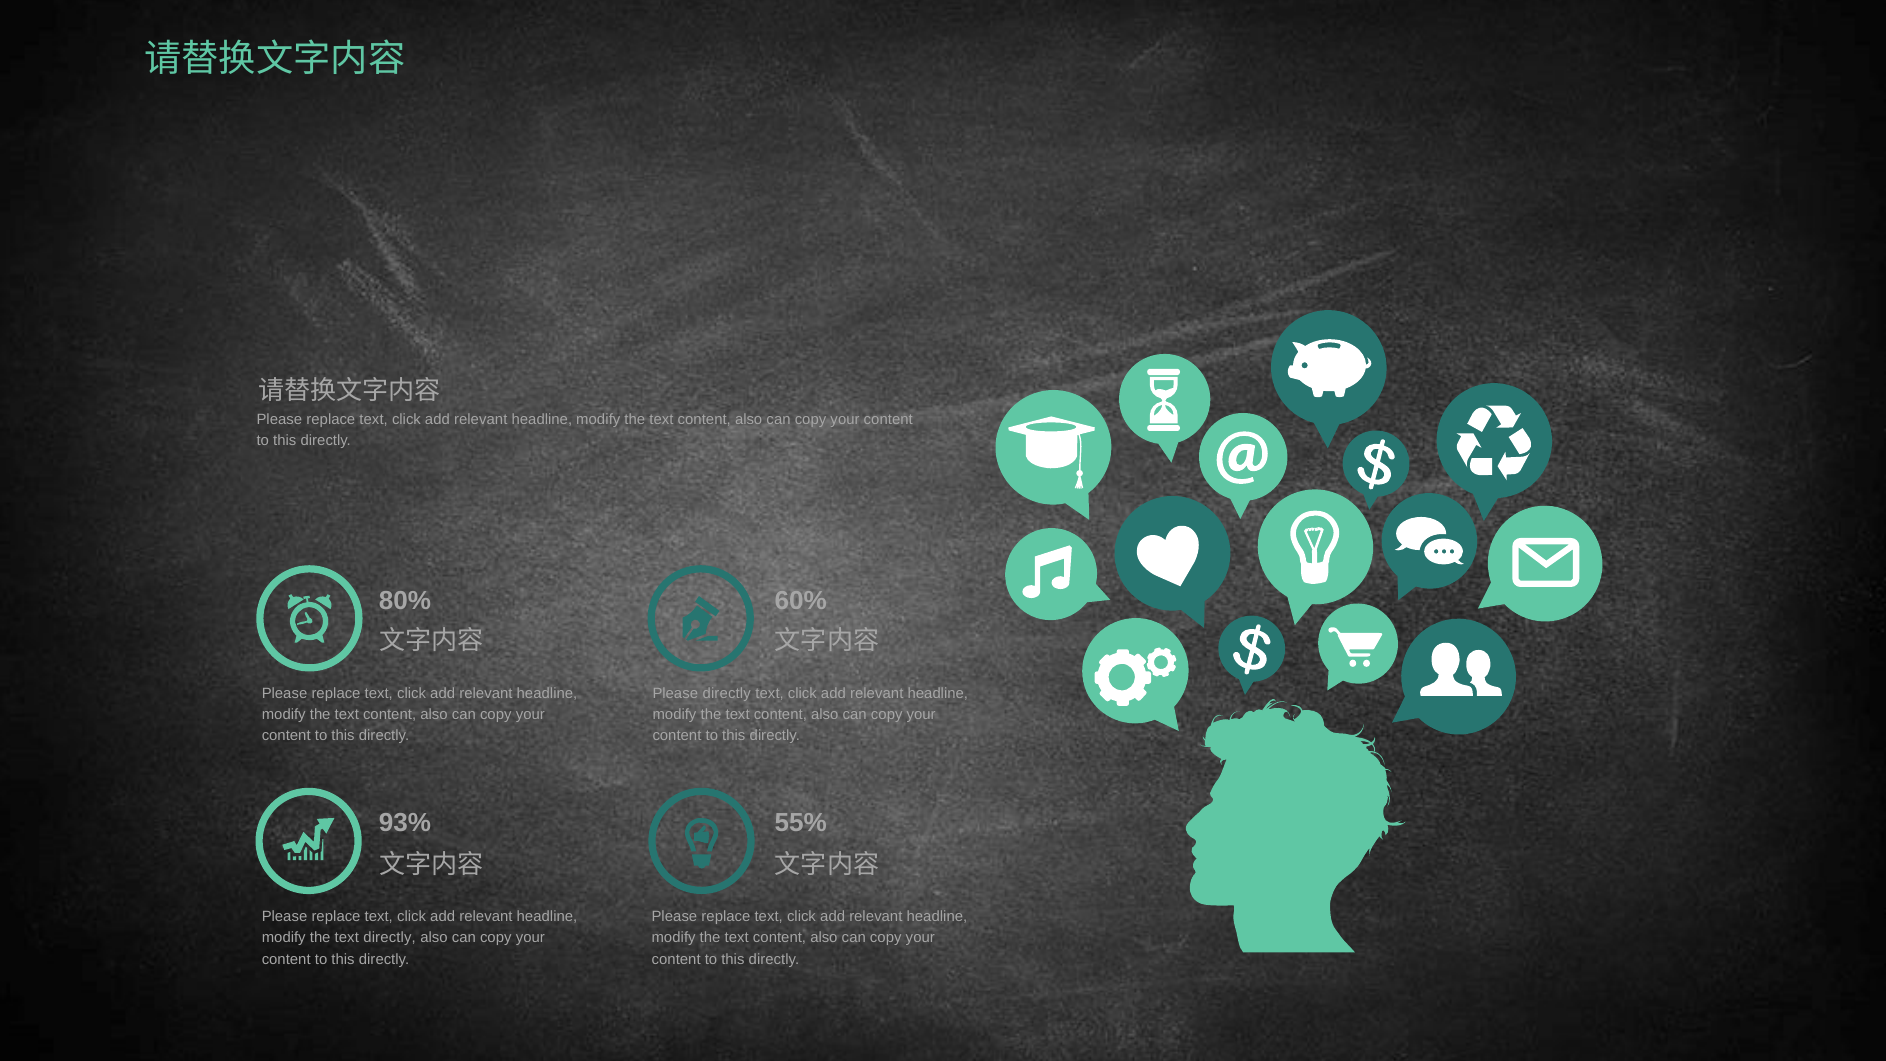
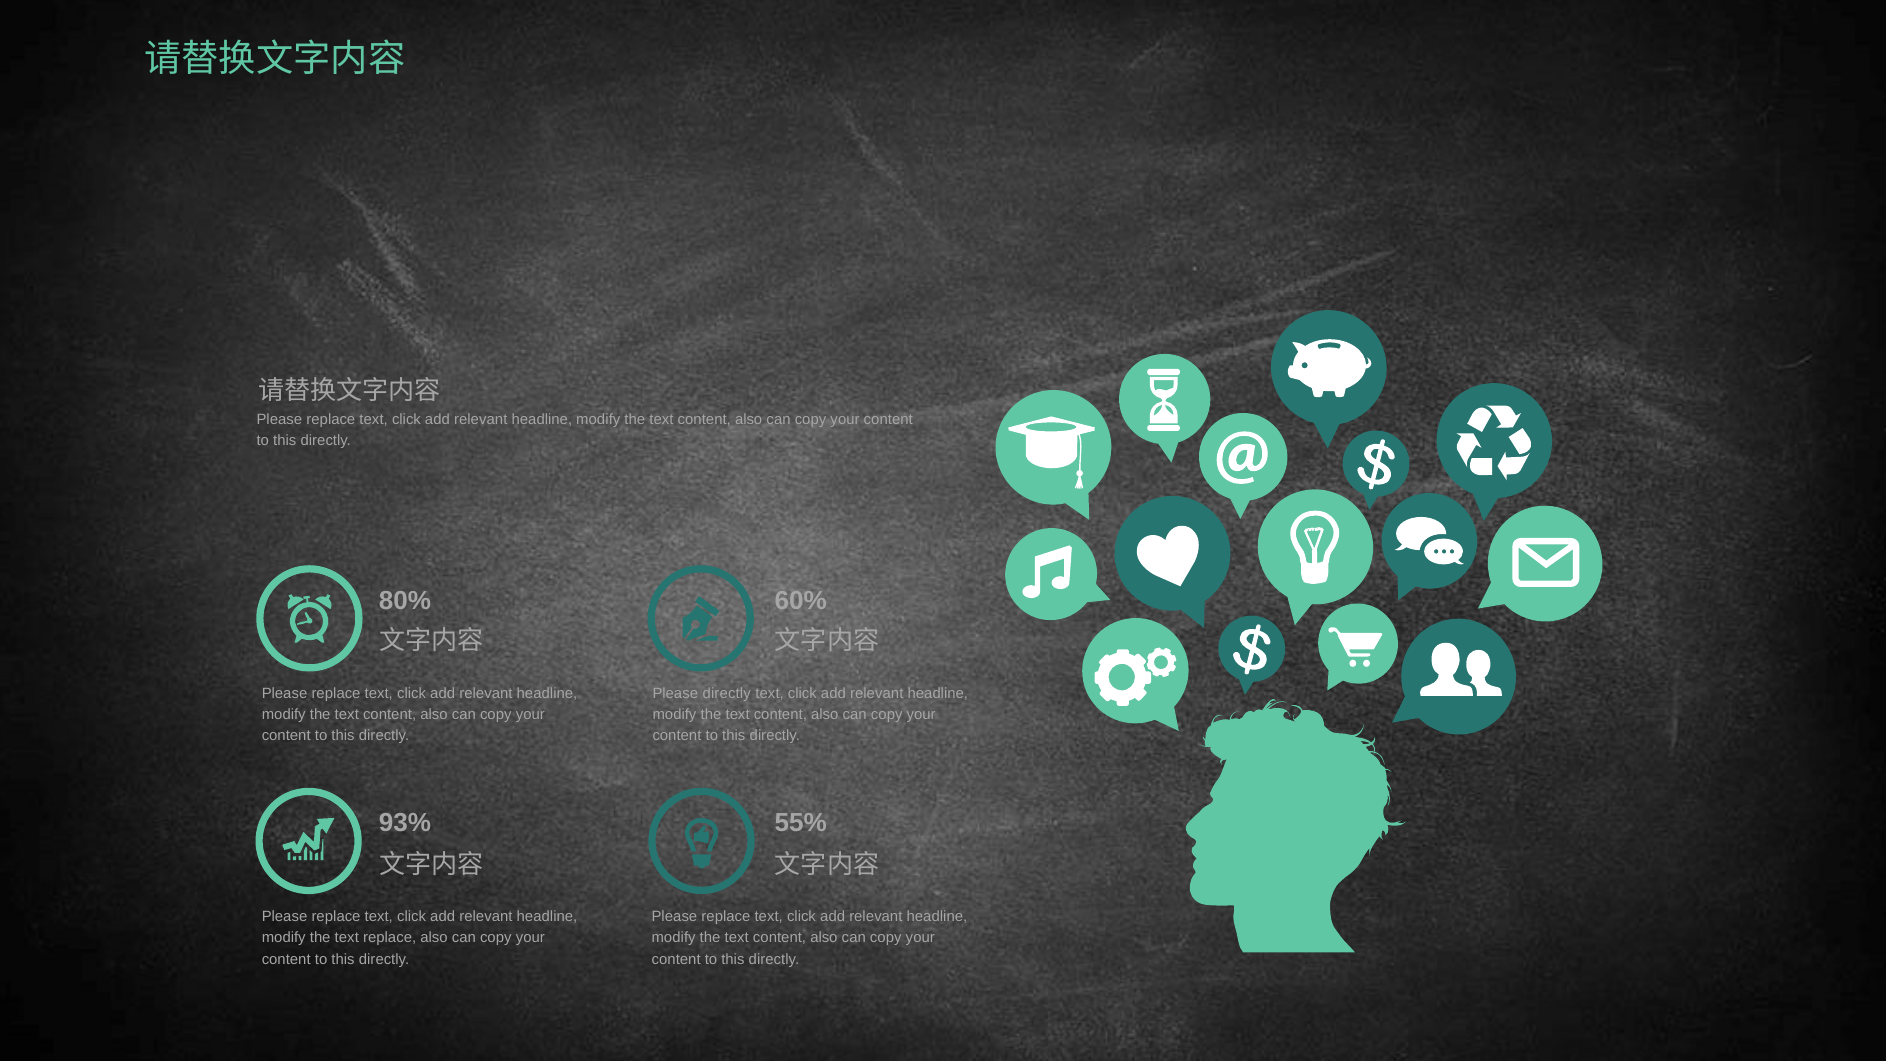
text directly: directly -> replace
